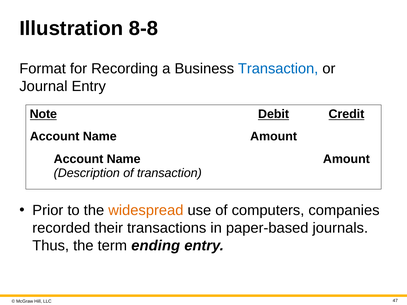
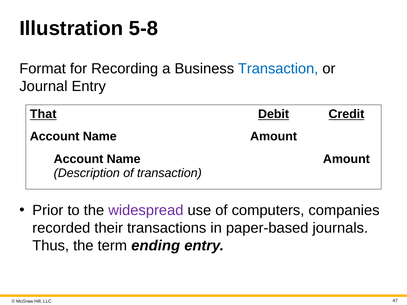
8-8: 8-8 -> 5-8
Note: Note -> That
widespread colour: orange -> purple
